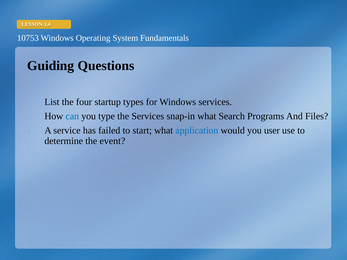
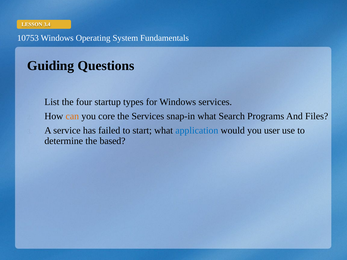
can colour: blue -> orange
type: type -> core
event: event -> based
